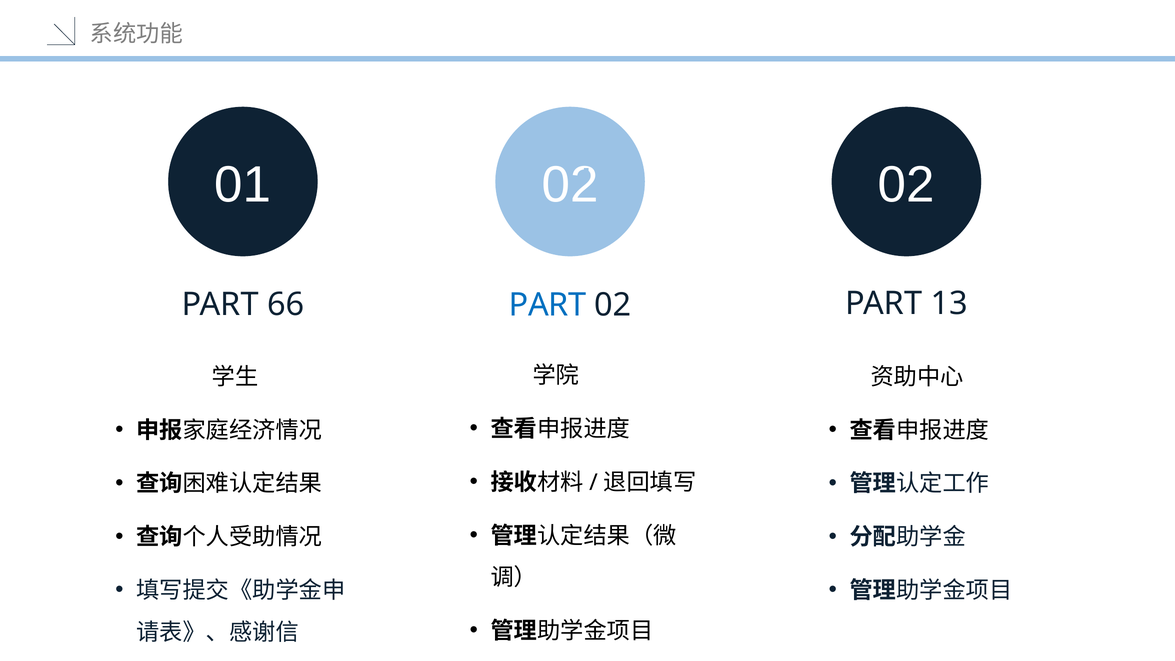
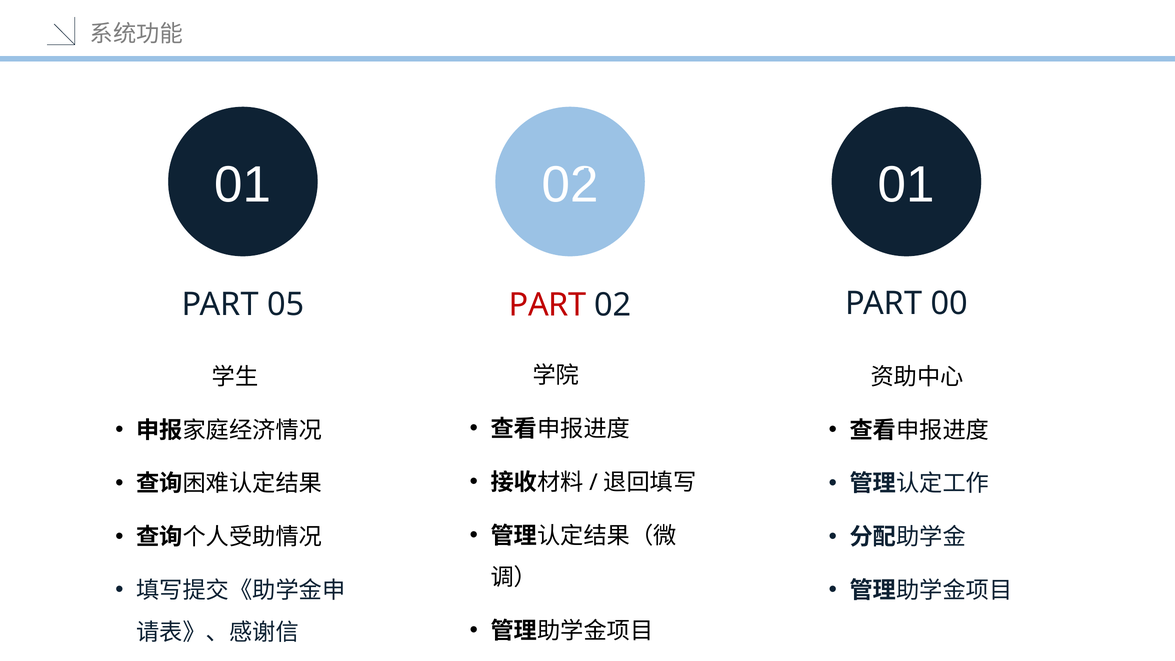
02 02: 02 -> 01
66: 66 -> 05
PART at (548, 305) colour: blue -> red
13: 13 -> 00
